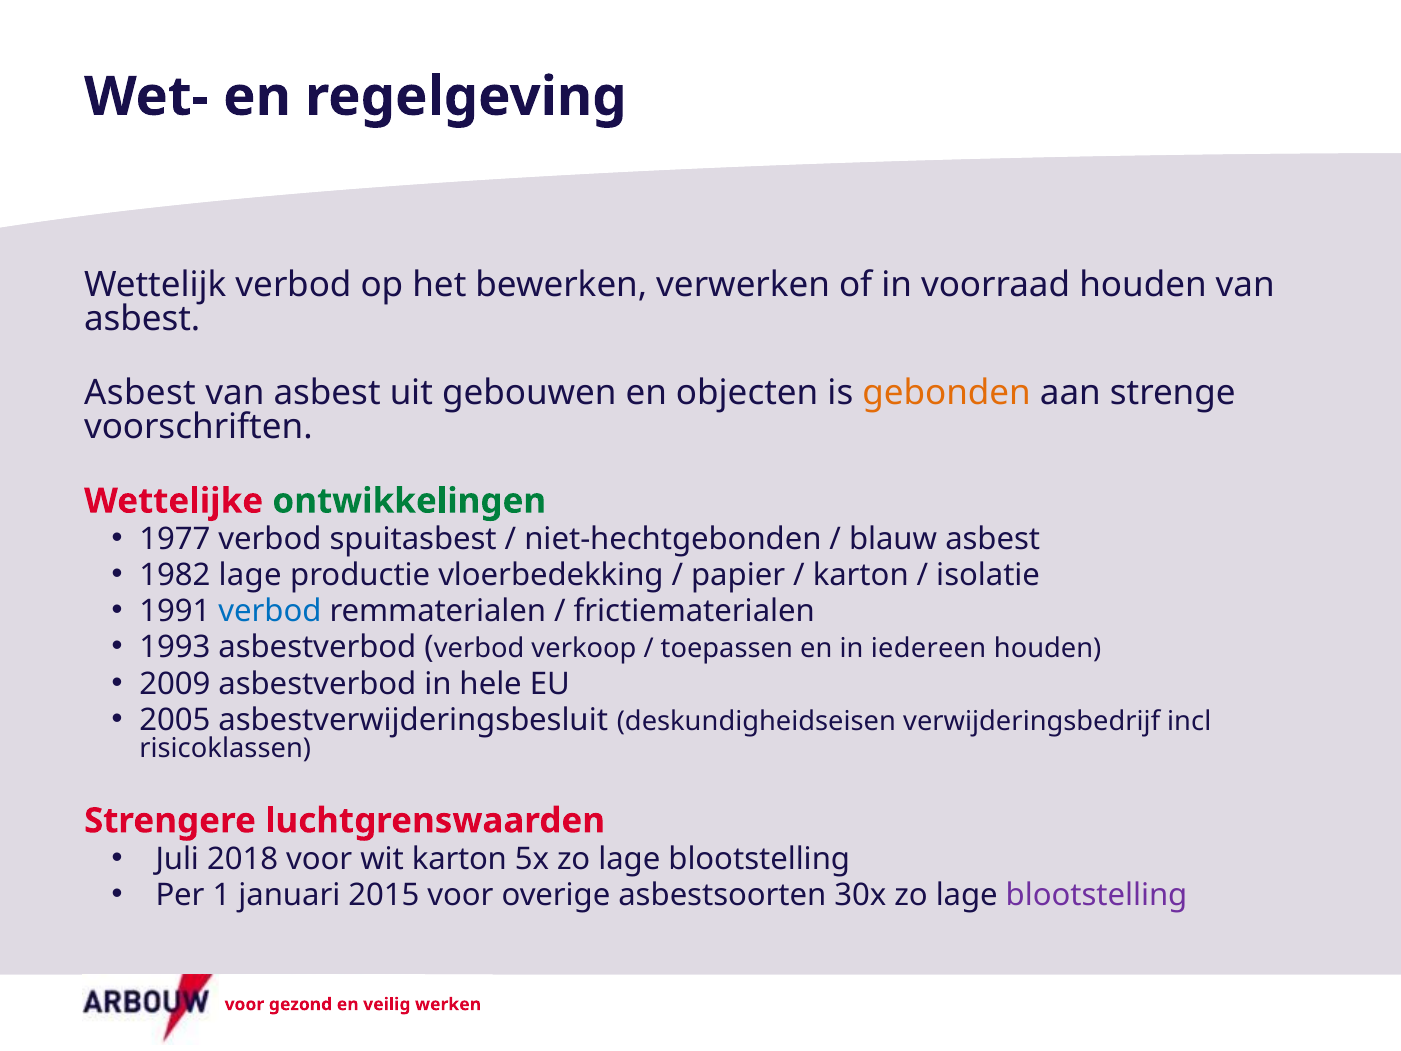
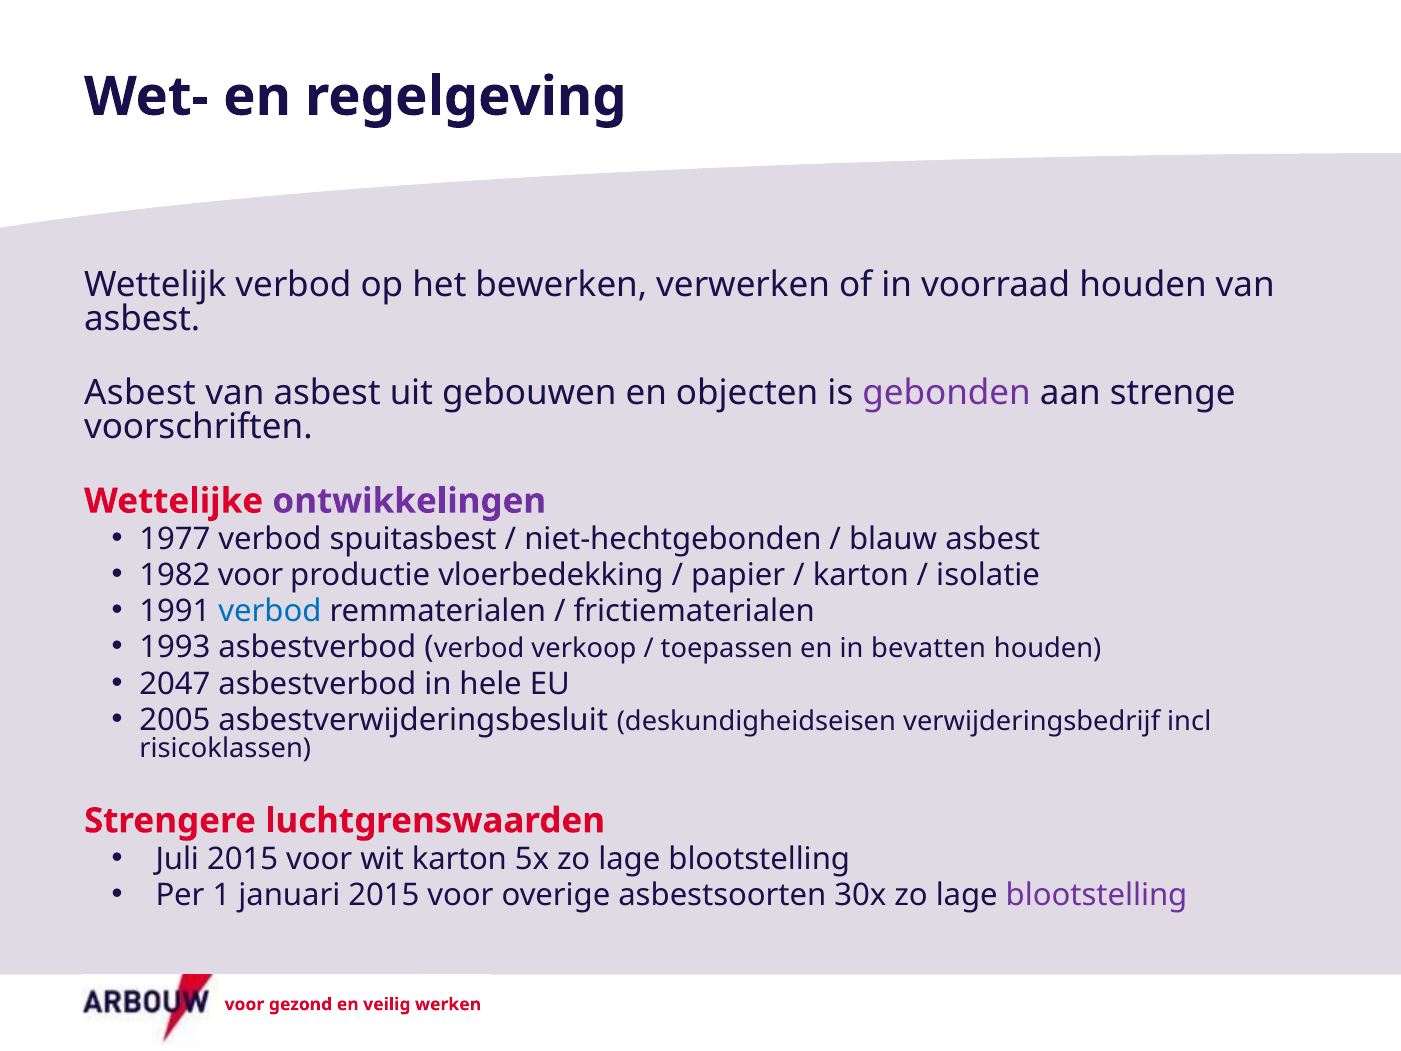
gebonden colour: orange -> purple
ontwikkelingen colour: green -> purple
1982 lage: lage -> voor
iedereen: iedereen -> bevatten
2009: 2009 -> 2047
Juli 2018: 2018 -> 2015
